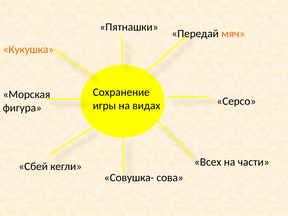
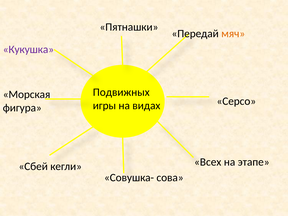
Кукушка colour: orange -> purple
Сохранение: Сохранение -> Подвижных
части: части -> этапе
